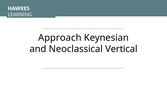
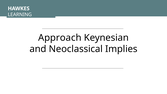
Vertical: Vertical -> Implies
